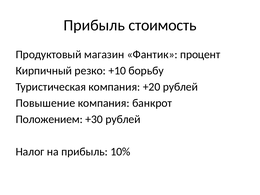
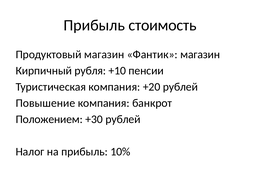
Фантик процент: процент -> магазин
резко: резко -> рубля
борьбу: борьбу -> пенсии
